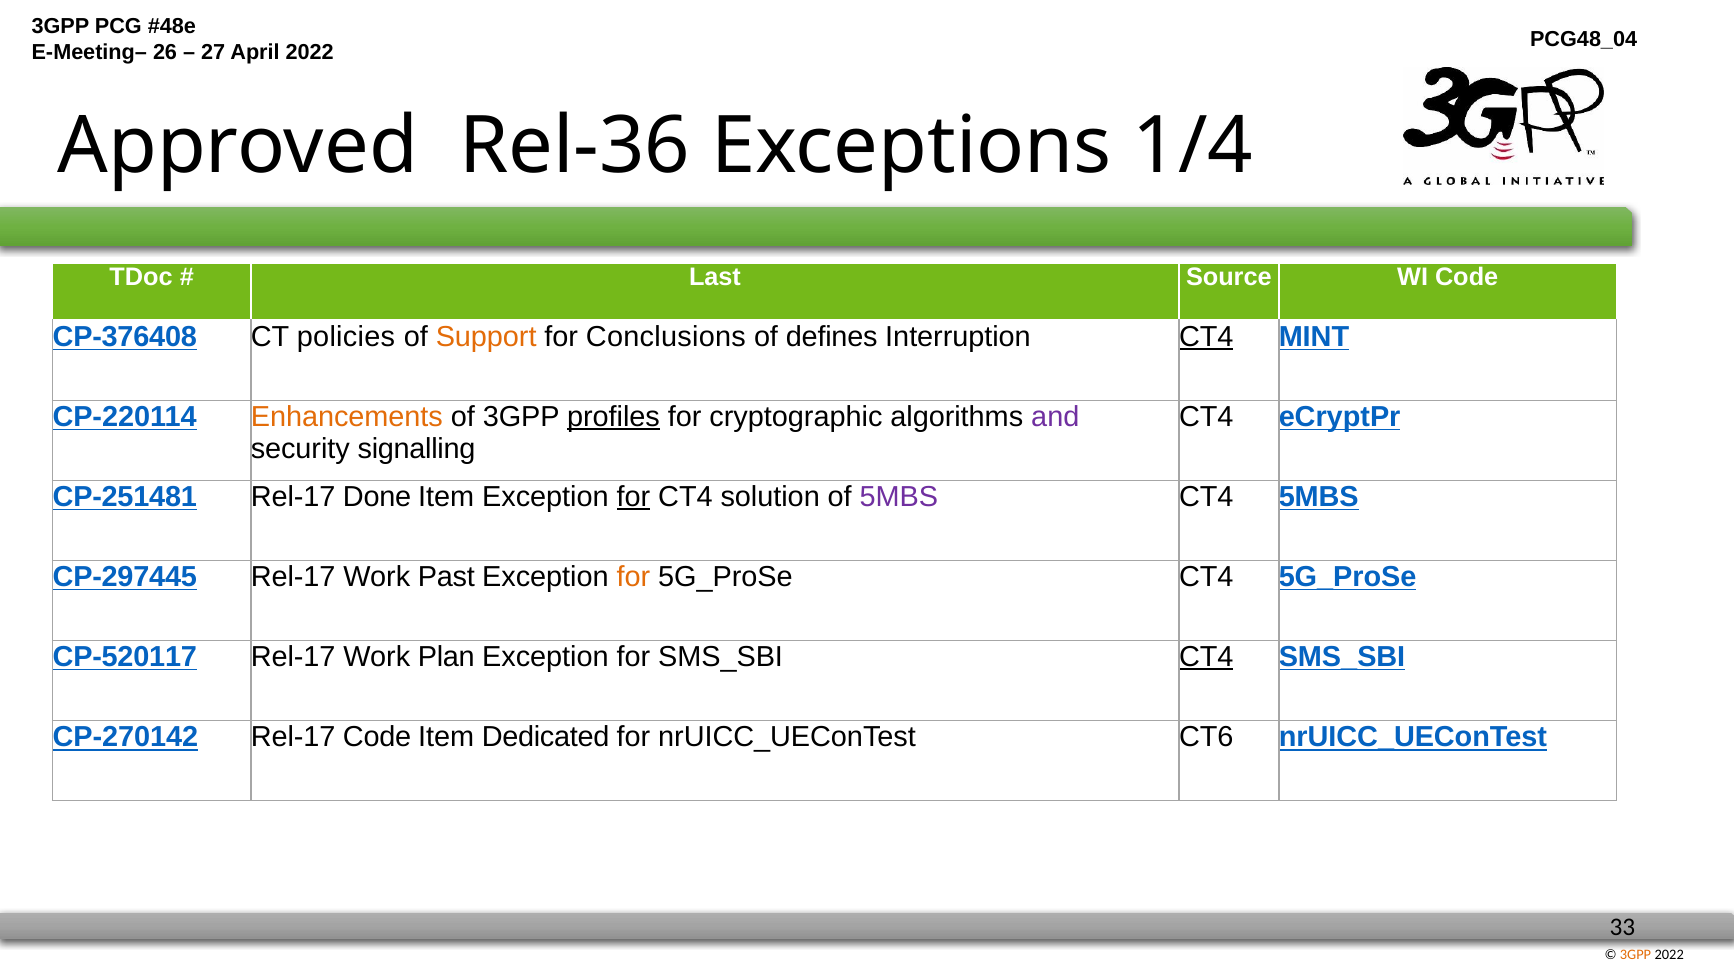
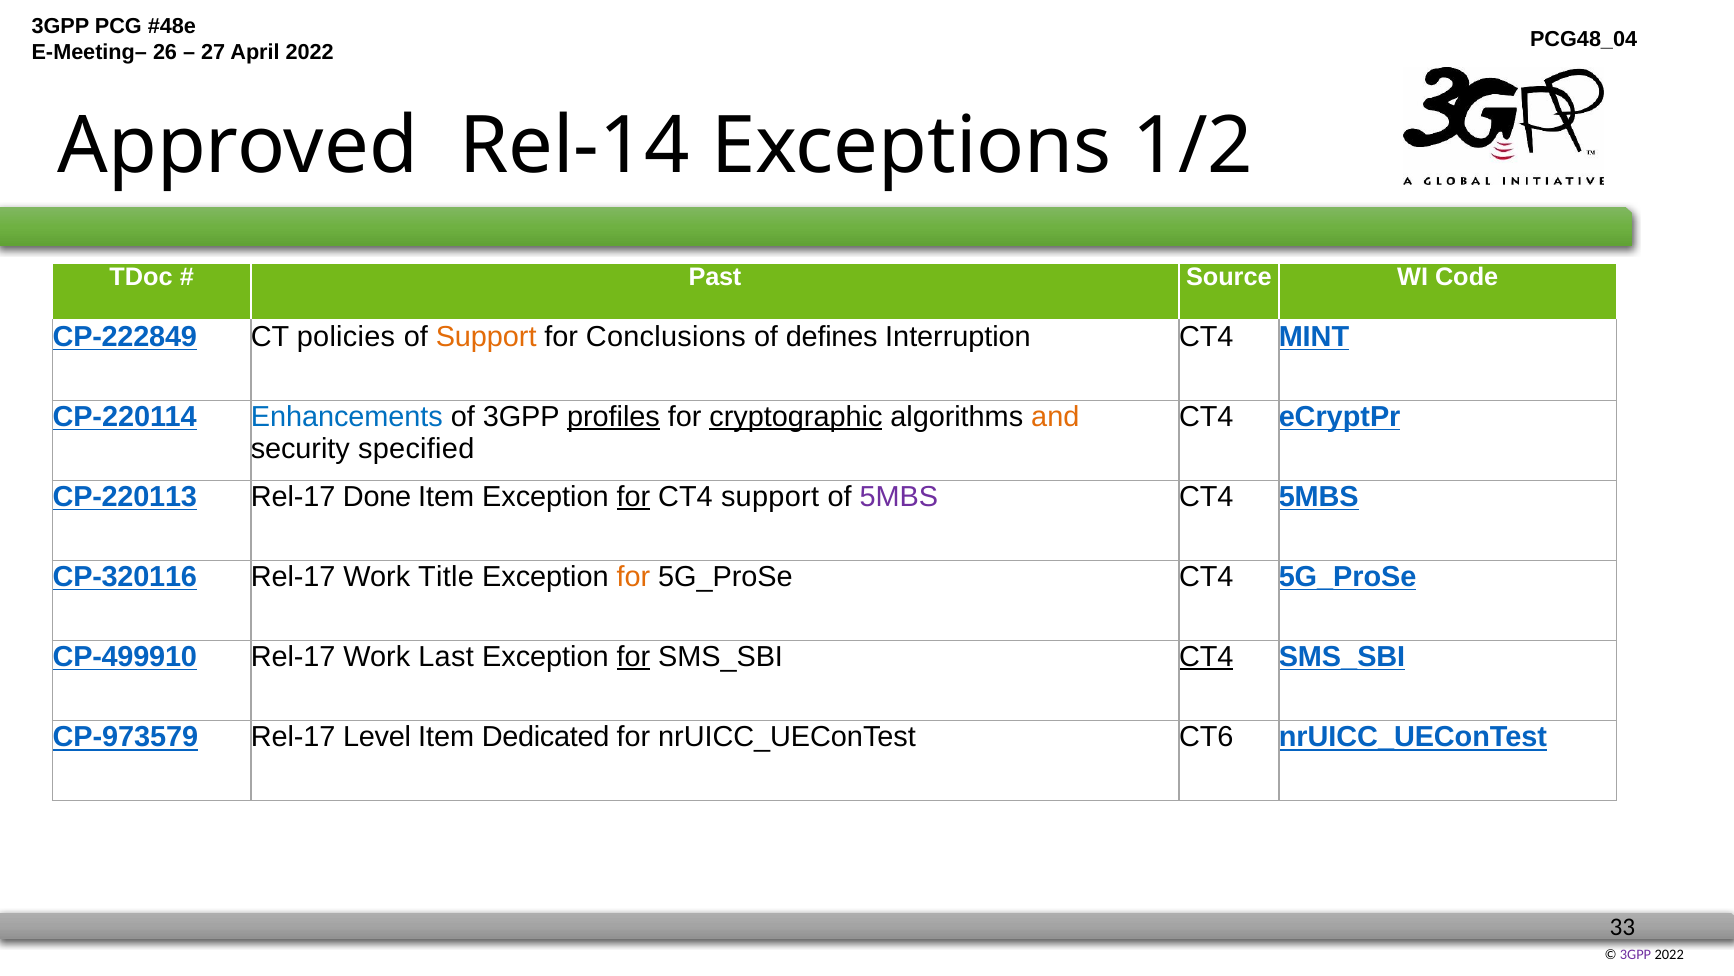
Rel-36: Rel-36 -> Rel-14
1/4: 1/4 -> 1/2
Last: Last -> Past
CP-376408: CP-376408 -> CP-222849
CT4 at (1206, 337) underline: present -> none
Enhancements colour: orange -> blue
cryptographic underline: none -> present
and colour: purple -> orange
signalling: signalling -> specified
CP-251481: CP-251481 -> CP-220113
CT4 solution: solution -> support
CP-297445: CP-297445 -> CP-320116
Past: Past -> Title
CP-520117: CP-520117 -> CP-499910
Plan: Plan -> Last
for at (633, 656) underline: none -> present
CP-270142: CP-270142 -> CP-973579
Rel-17 Code: Code -> Level
3GPP at (1636, 954) colour: orange -> purple
